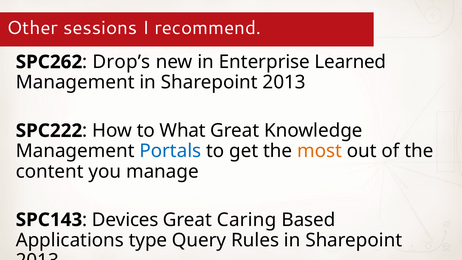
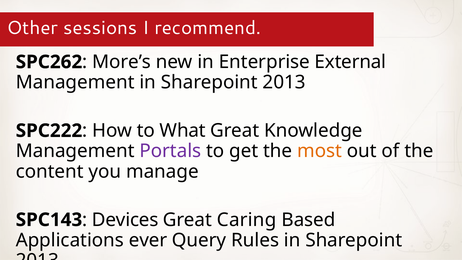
Drop’s: Drop’s -> More’s
Learned: Learned -> External
Portals colour: blue -> purple
type: type -> ever
